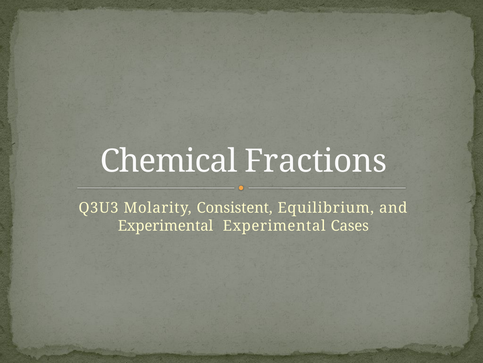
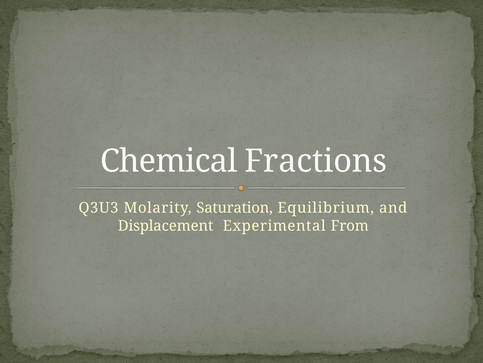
Consistent: Consistent -> Saturation
Experimental at (166, 225): Experimental -> Displacement
Cases: Cases -> From
